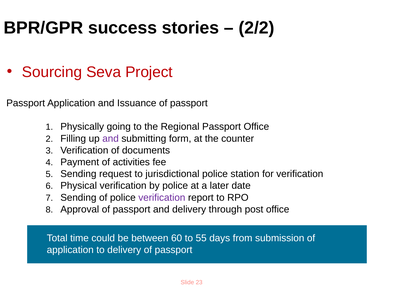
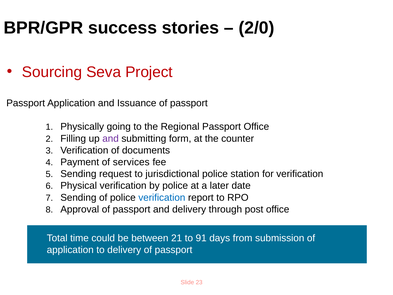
2/2: 2/2 -> 2/0
activities: activities -> services
verification at (162, 197) colour: purple -> blue
60: 60 -> 21
55: 55 -> 91
